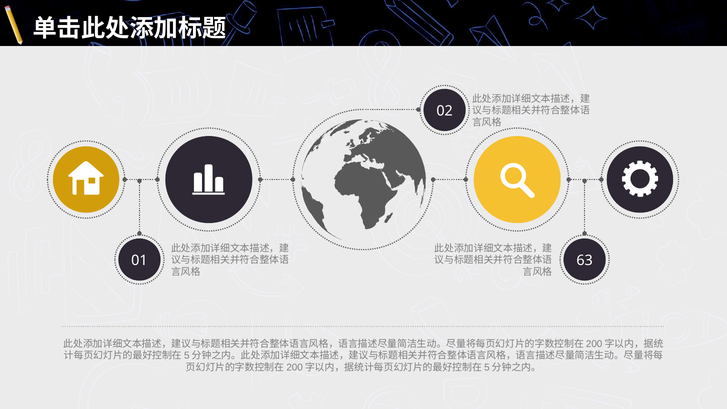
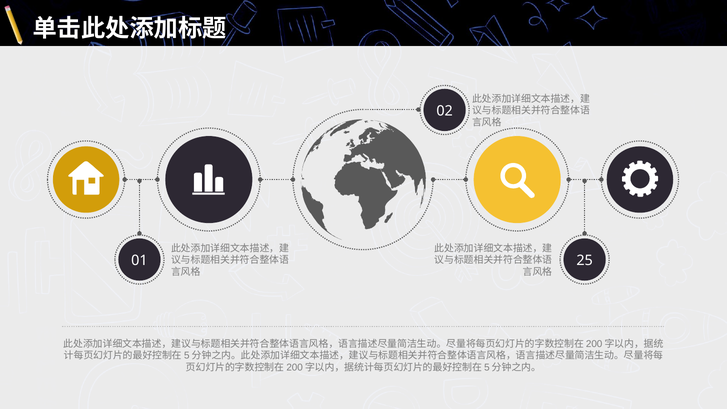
63: 63 -> 25
